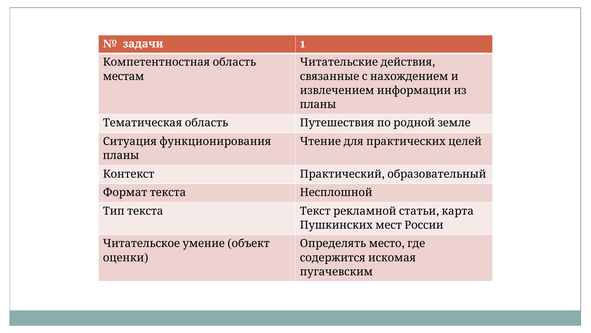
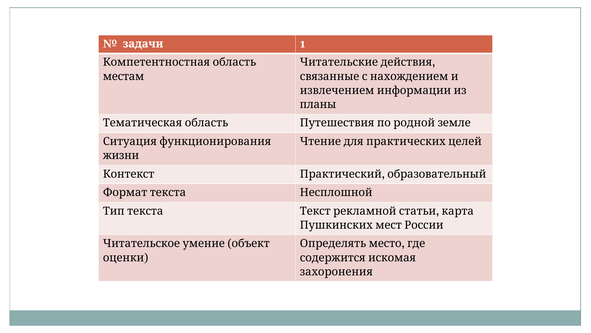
планы at (121, 155): планы -> жизни
пугачевским: пугачевским -> захоронения
